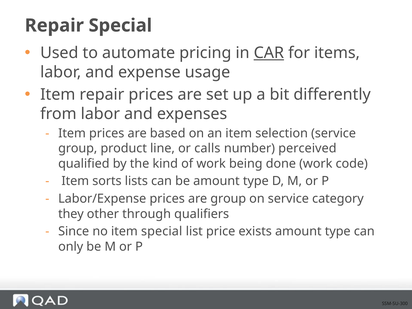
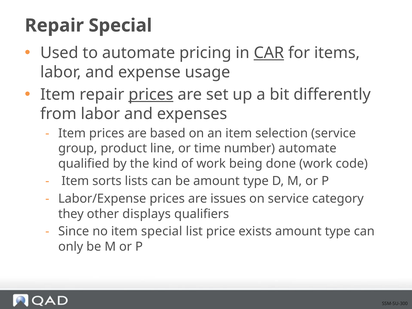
prices at (151, 95) underline: none -> present
calls: calls -> time
number perceived: perceived -> automate
are group: group -> issues
through: through -> displays
